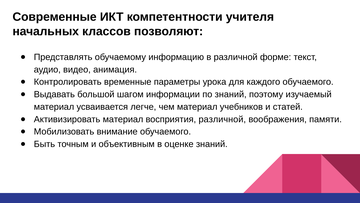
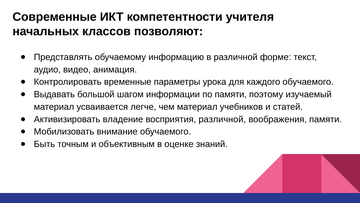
по знаний: знаний -> памяти
Активизировать материал: материал -> владение
